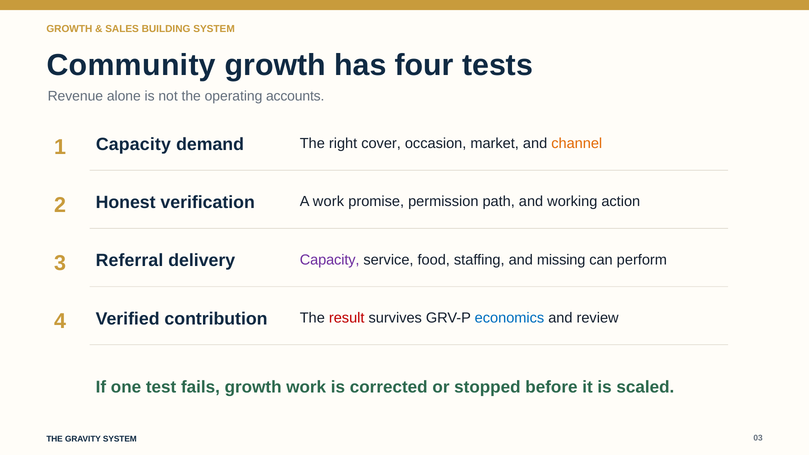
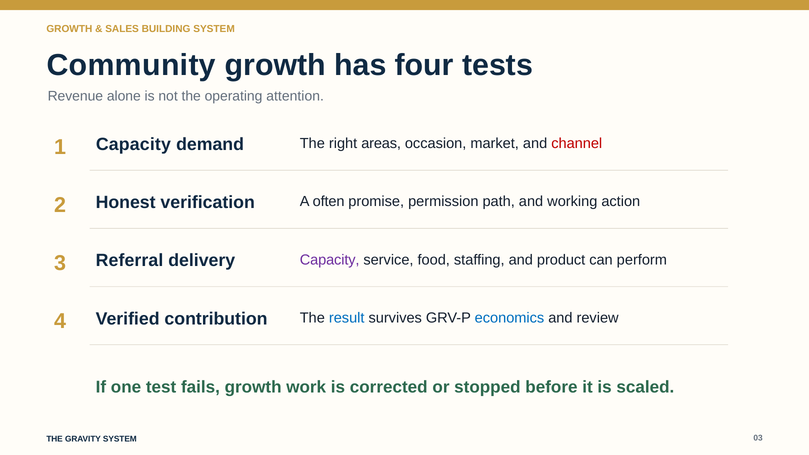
accounts: accounts -> attention
cover: cover -> areas
channel colour: orange -> red
A work: work -> often
missing: missing -> product
result colour: red -> blue
